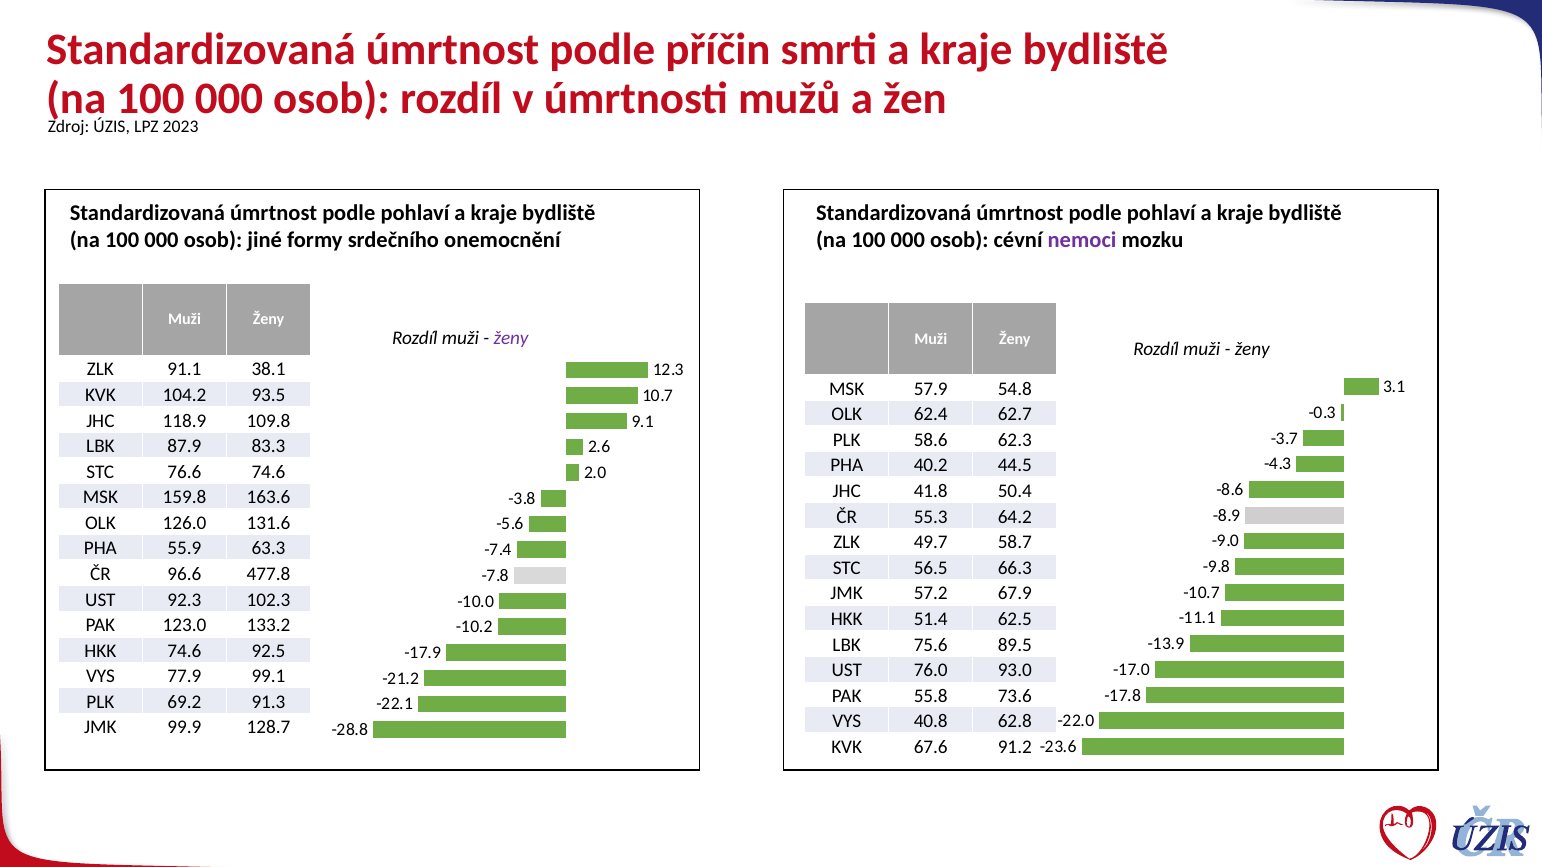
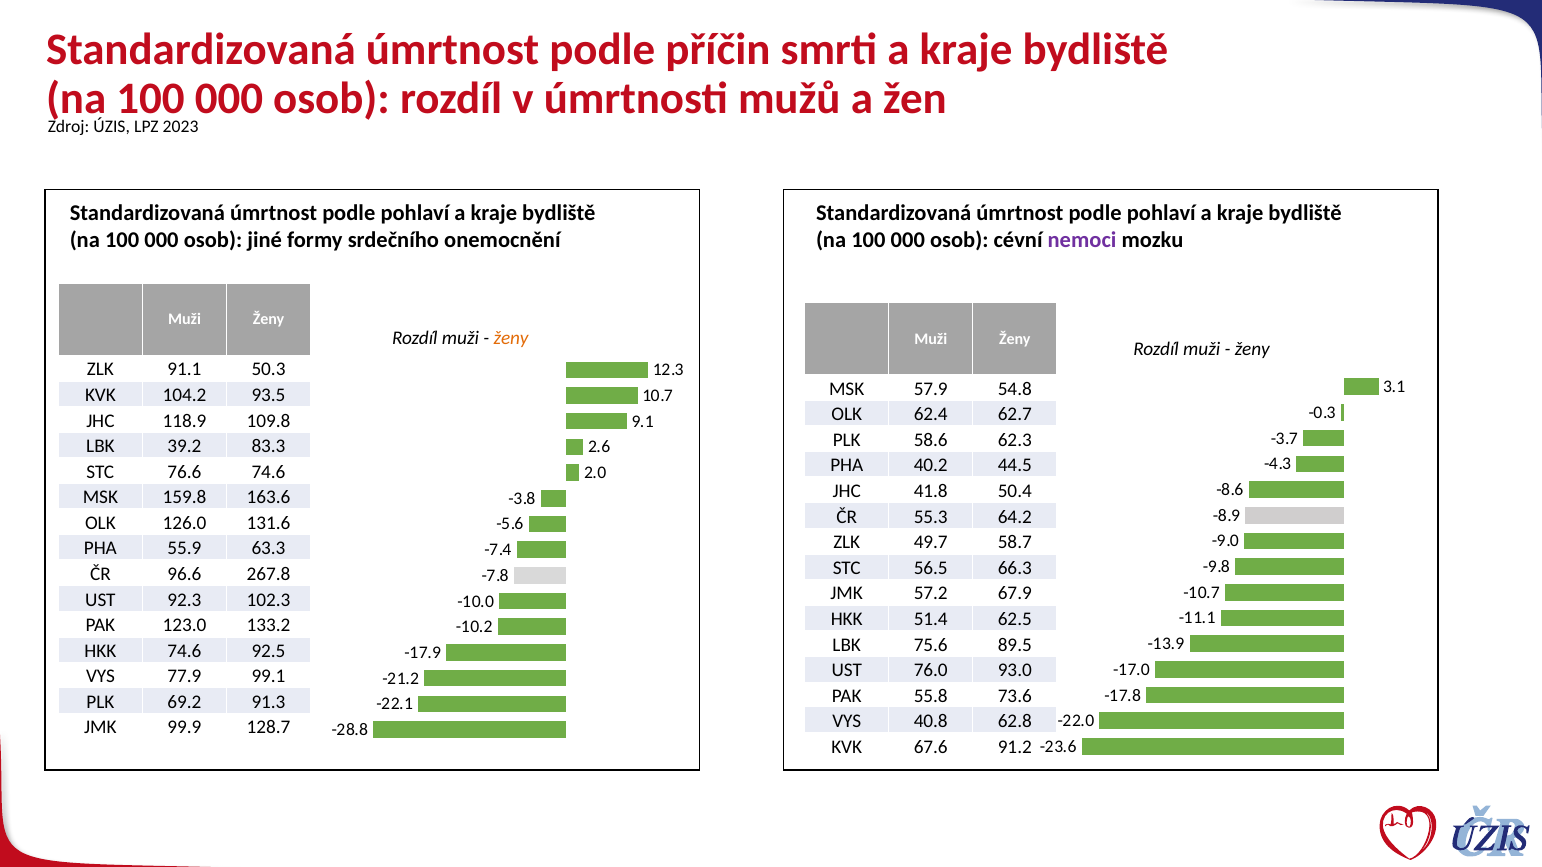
ženy at (511, 338) colour: purple -> orange
38.1: 38.1 -> 50.3
87.9: 87.9 -> 39.2
477.8: 477.8 -> 267.8
